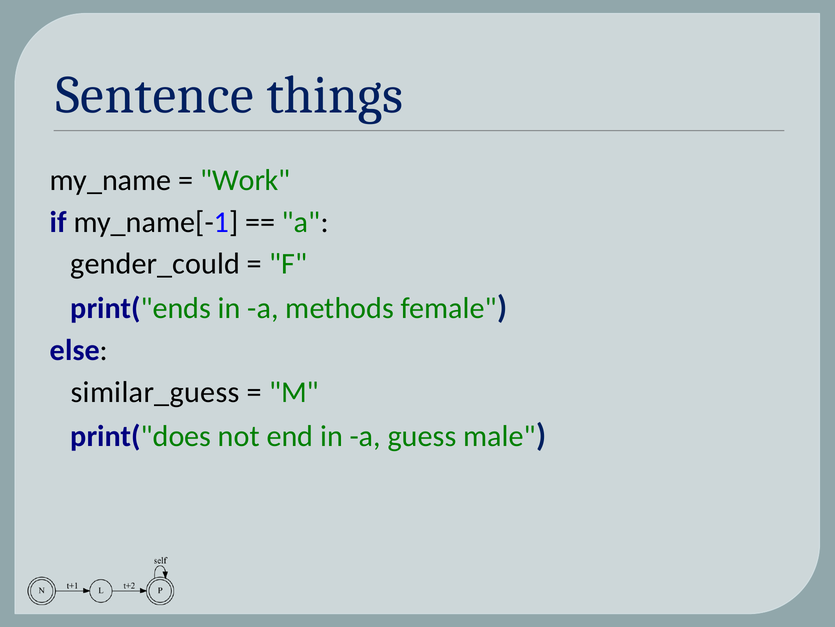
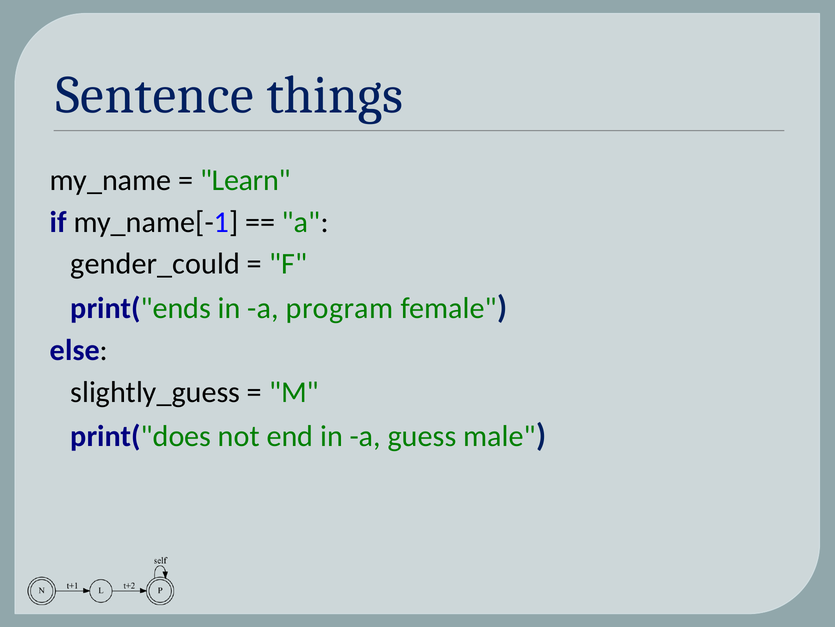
Work: Work -> Learn
methods: methods -> program
similar_guess: similar_guess -> slightly_guess
